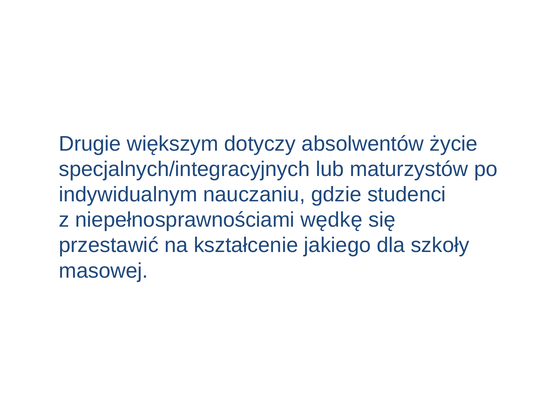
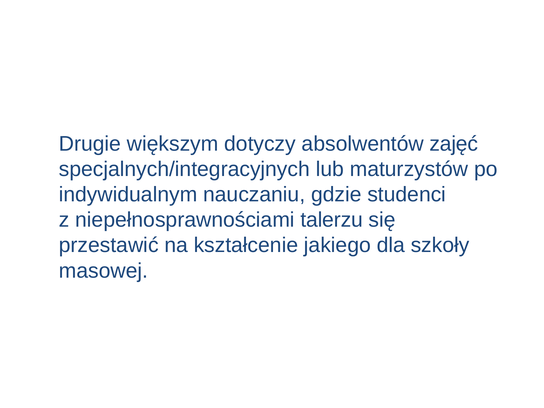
życie: życie -> zajęć
wędkę: wędkę -> talerzu
